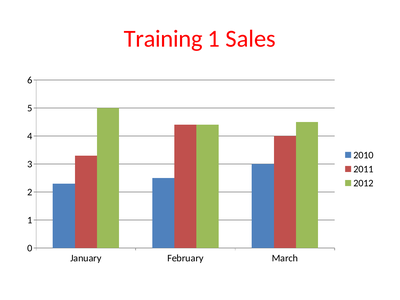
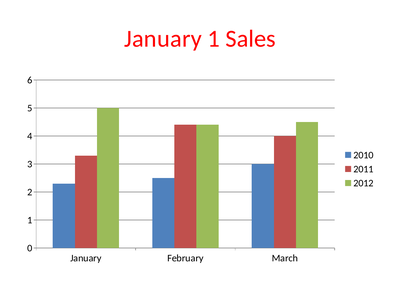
Training at (163, 39): Training -> January
